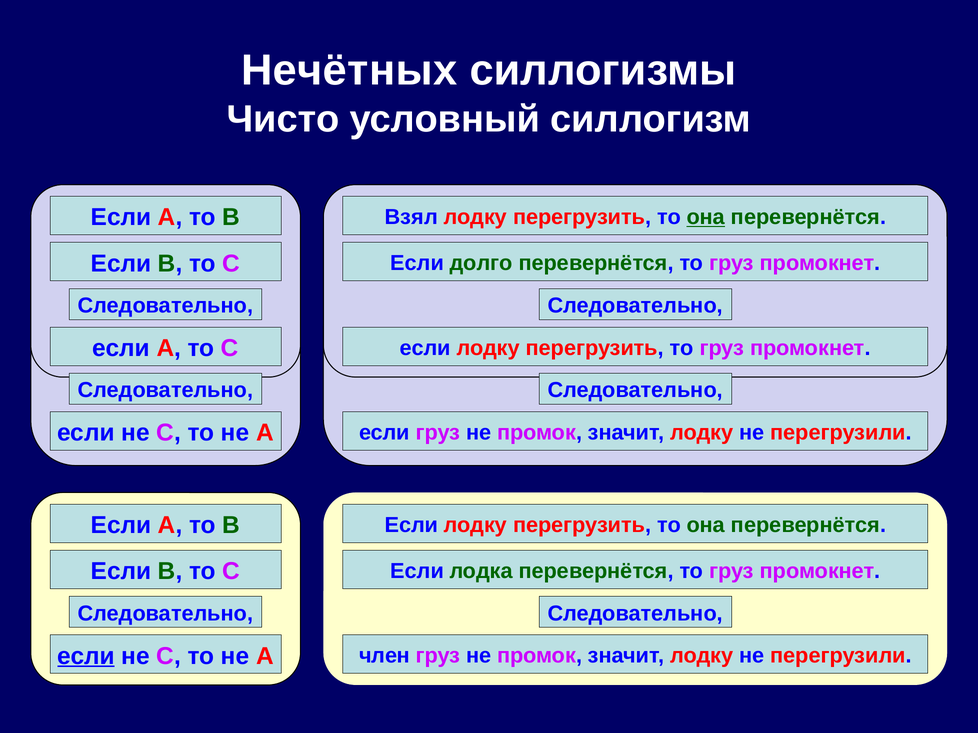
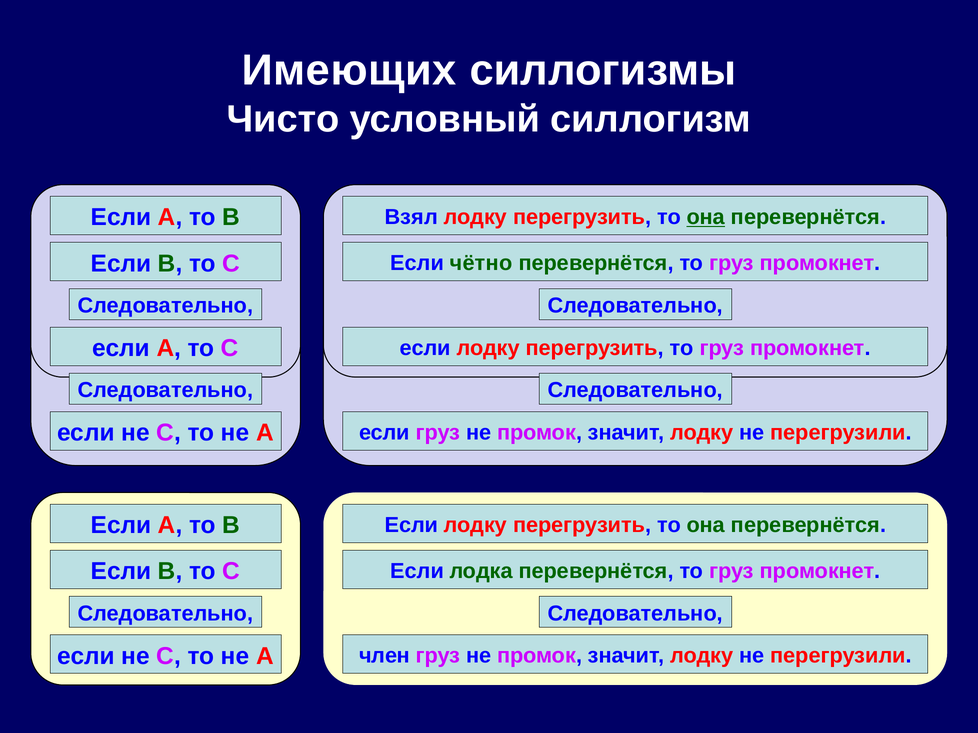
Нечётных: Нечётных -> Имеющих
долго: долго -> чётно
если at (86, 656) underline: present -> none
